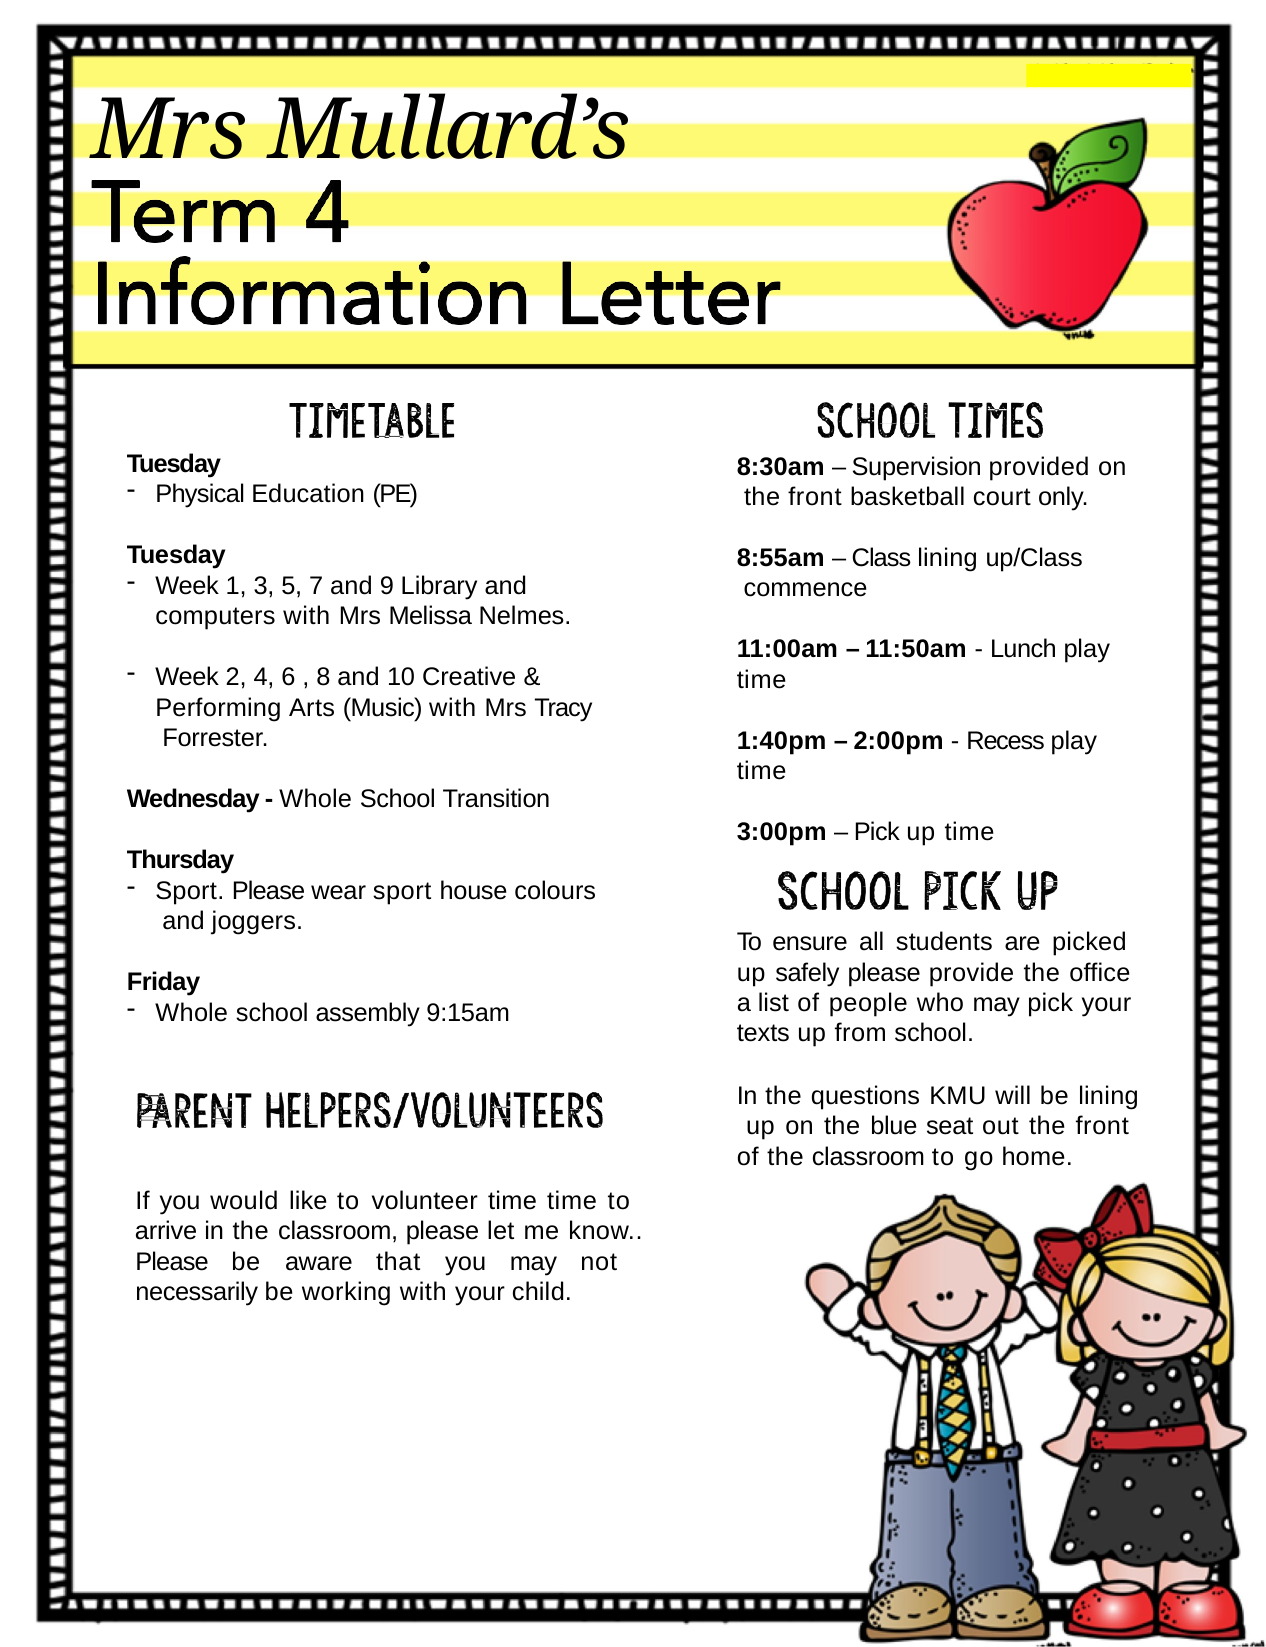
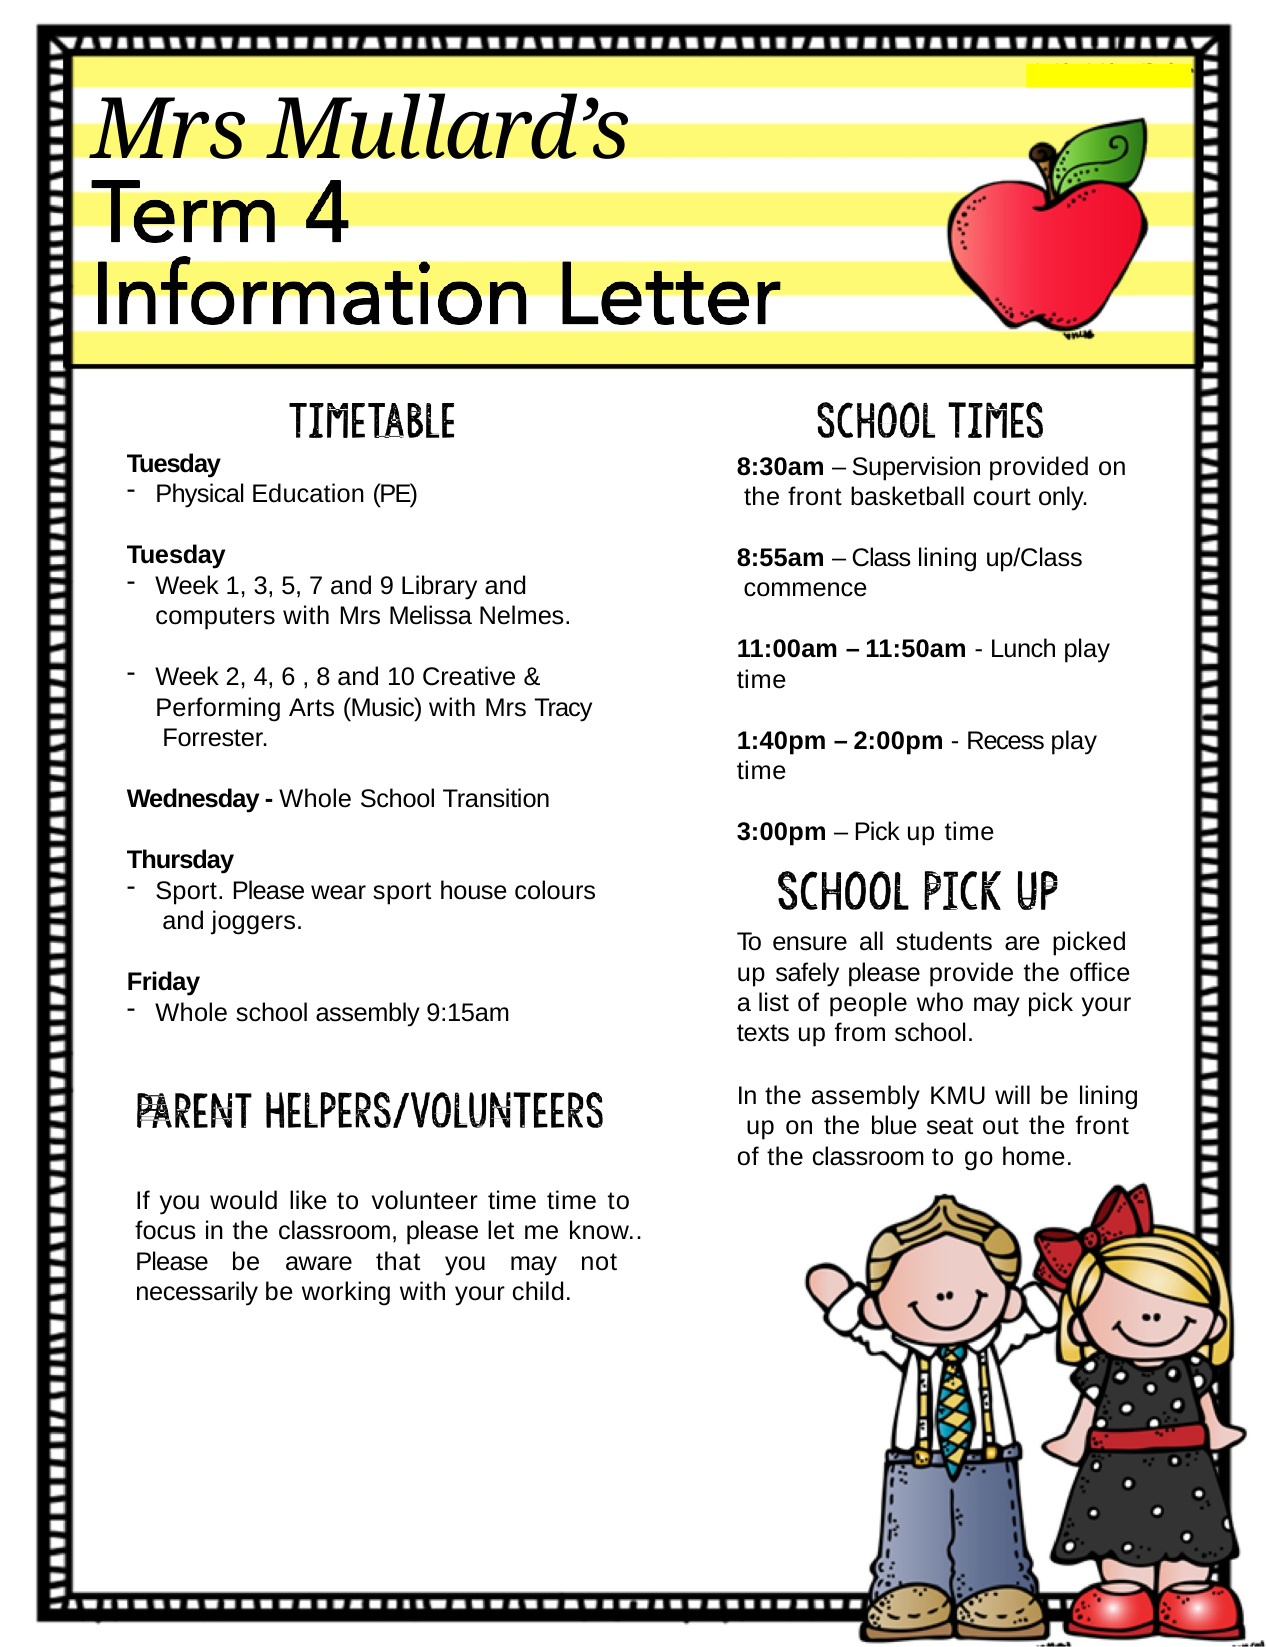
the questions: questions -> assembly
arrive: arrive -> focus
